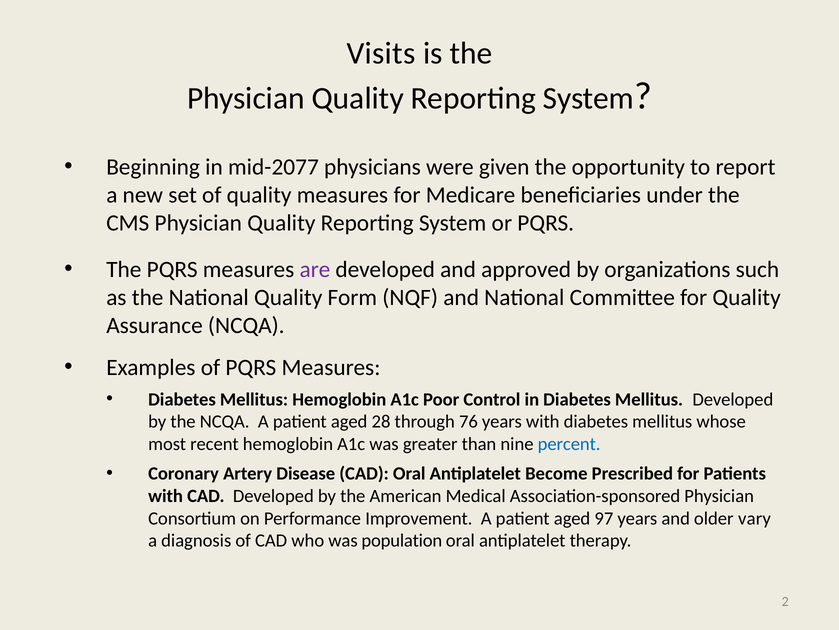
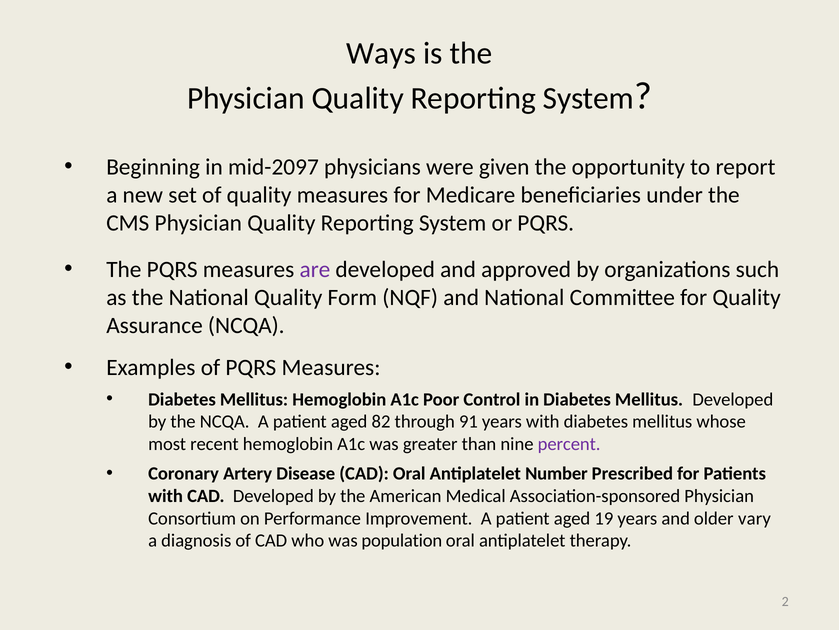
Visits: Visits -> Ways
mid-2077: mid-2077 -> mid-2097
28: 28 -> 82
76: 76 -> 91
percent colour: blue -> purple
Become: Become -> Number
97: 97 -> 19
